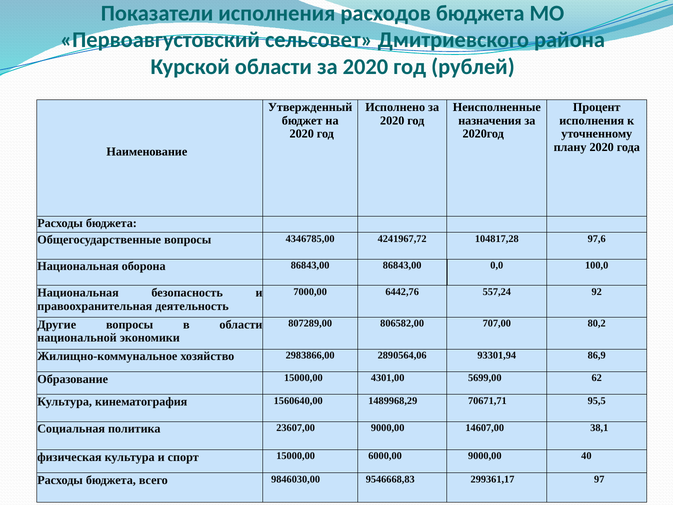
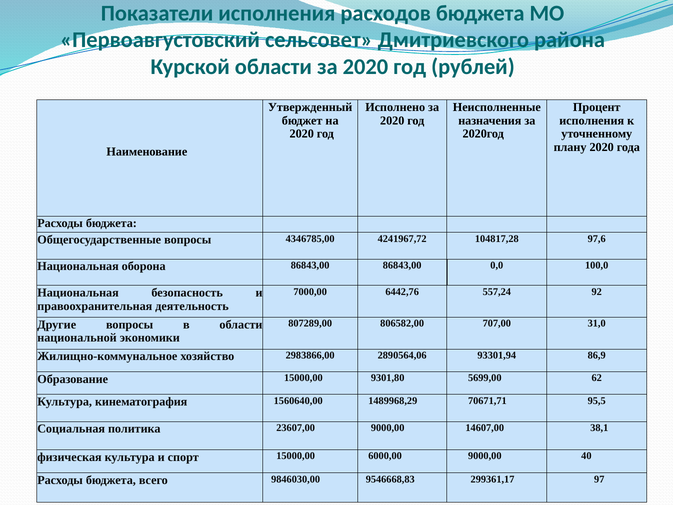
80,2: 80,2 -> 31,0
4301,00: 4301,00 -> 9301,80
